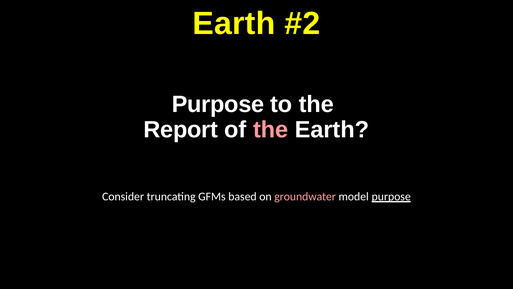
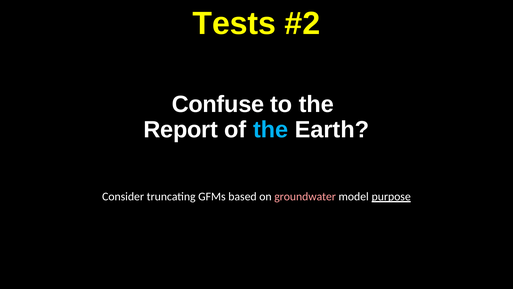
Earth at (234, 24): Earth -> Tests
Purpose at (218, 104): Purpose -> Confuse
the at (271, 130) colour: pink -> light blue
